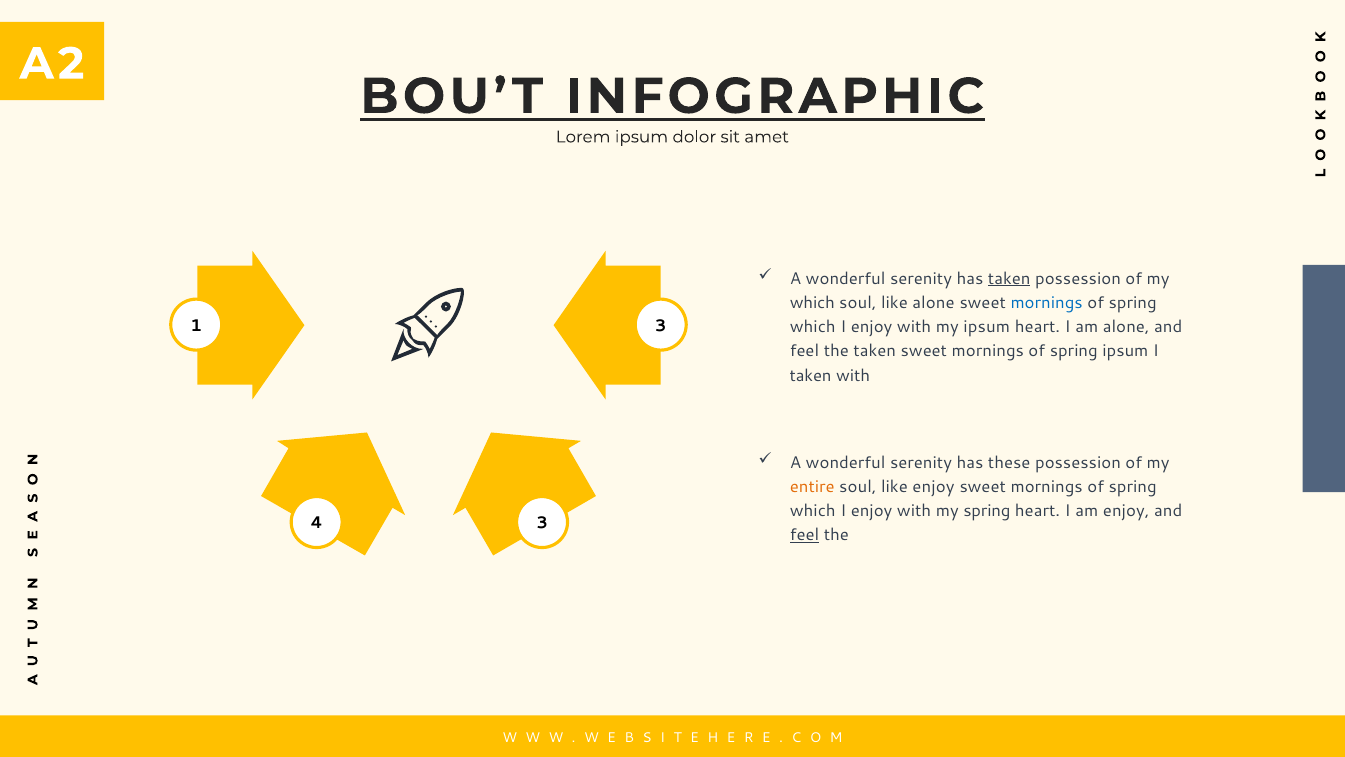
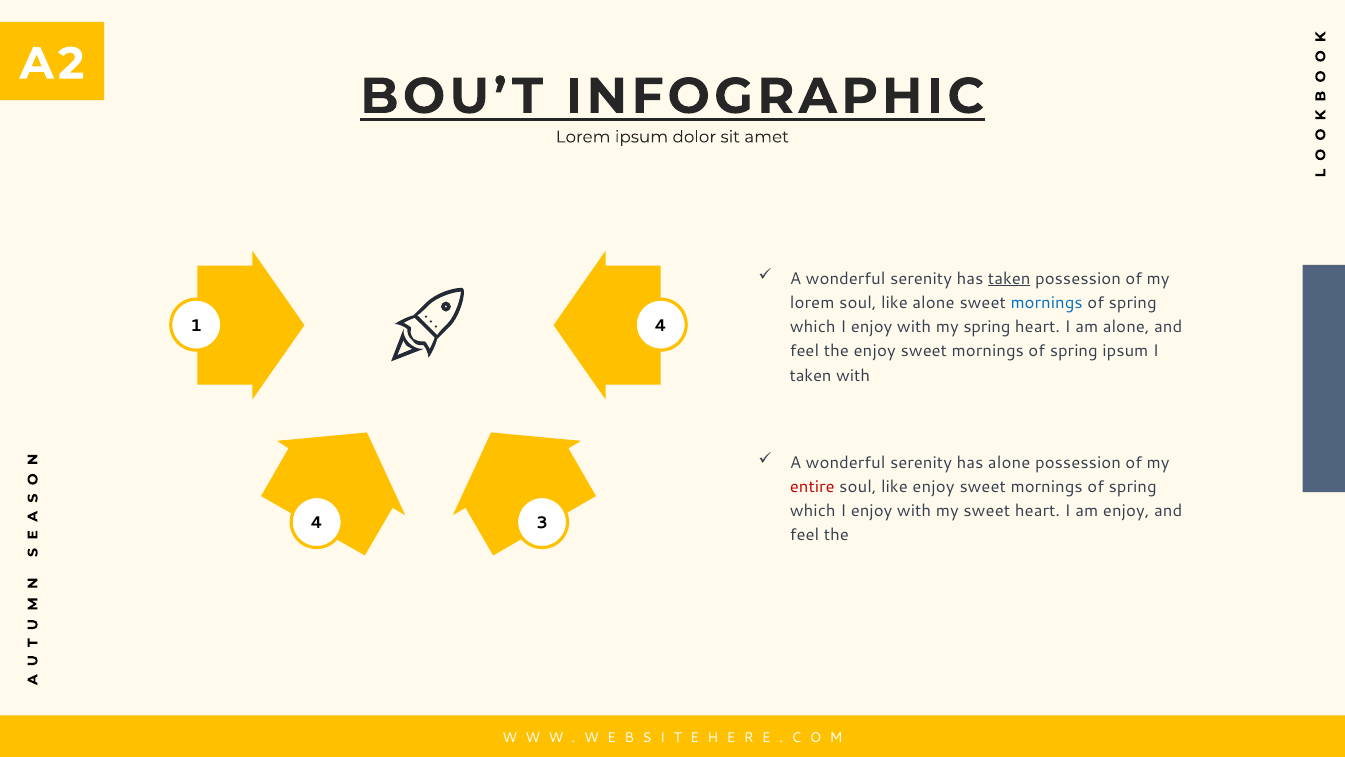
which at (812, 303): which -> lorem
1 3: 3 -> 4
my ipsum: ipsum -> spring
the taken: taken -> enjoy
has these: these -> alone
entire colour: orange -> red
my spring: spring -> sweet
feel at (805, 535) underline: present -> none
